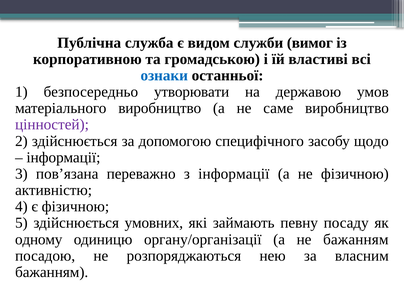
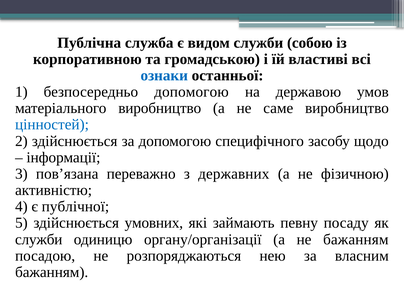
вимог: вимог -> собою
безпосередньо утворювати: утворювати -> допомогою
цінностей colour: purple -> blue
з інформації: інформації -> державних
є фізичною: фізичною -> публічної
одному at (39, 239): одному -> служби
